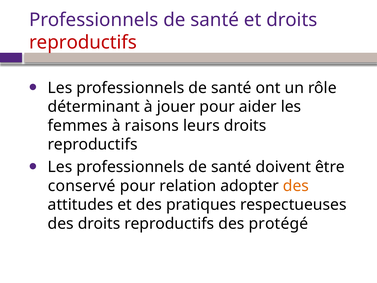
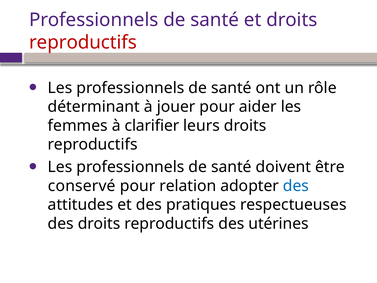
raisons: raisons -> clarifier
des at (296, 186) colour: orange -> blue
protégé: protégé -> utérines
